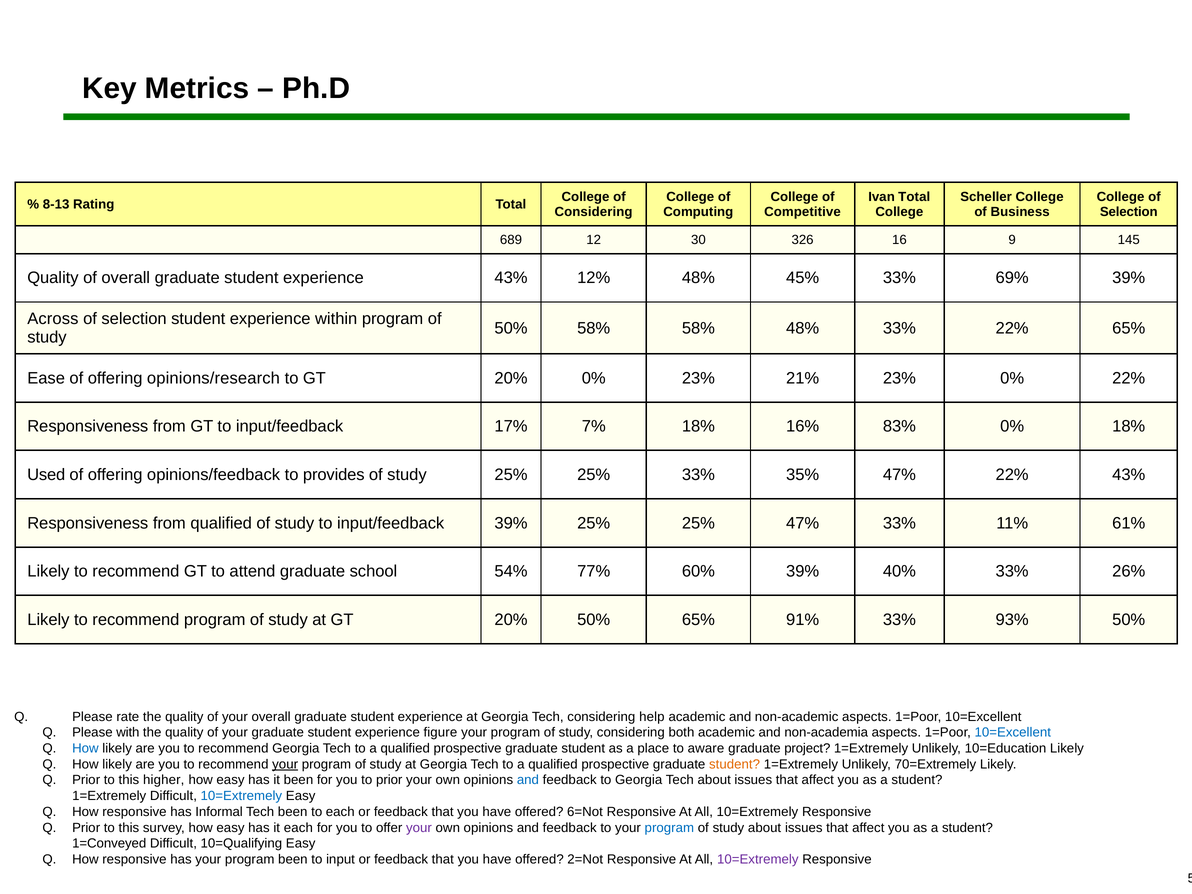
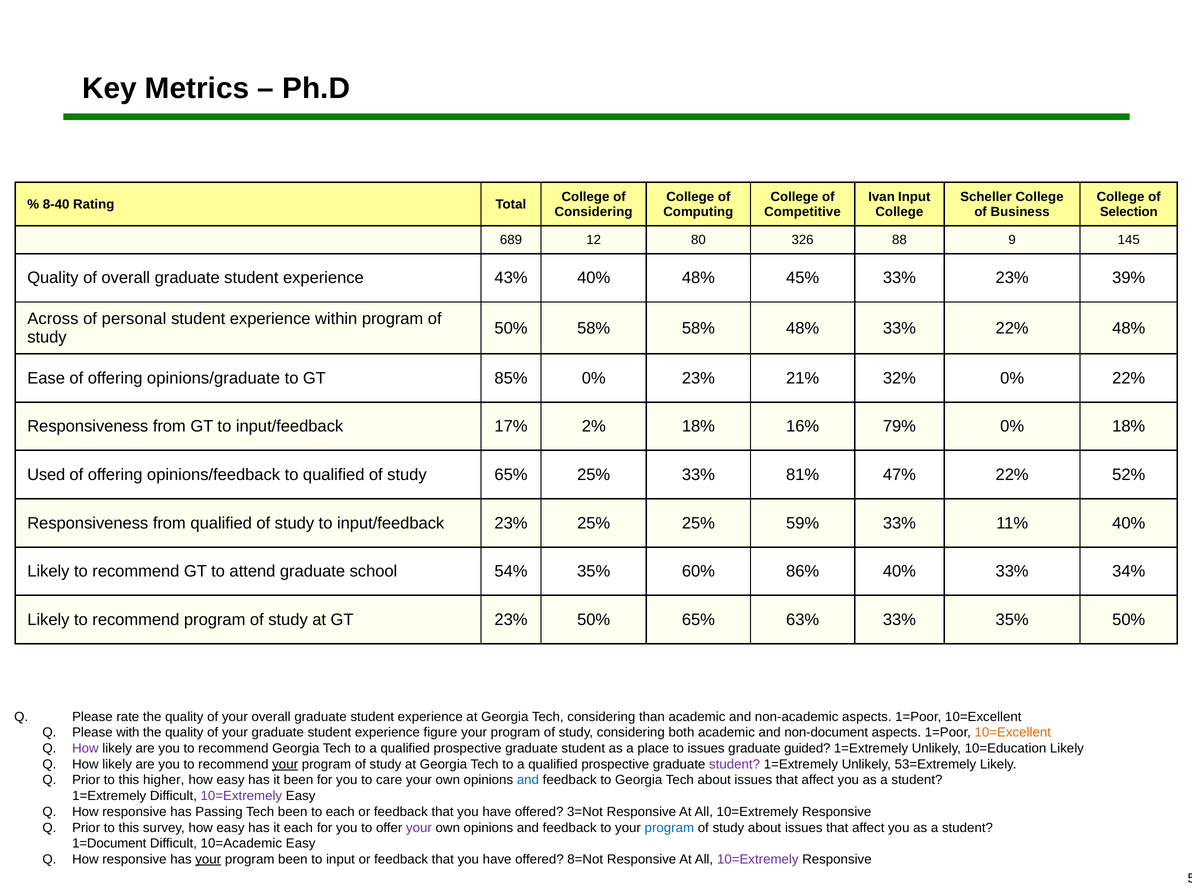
Ivan Total: Total -> Input
8-13: 8-13 -> 8-40
30: 30 -> 80
16: 16 -> 88
43% 12%: 12% -> 40%
33% 69%: 69% -> 23%
selection at (134, 319): selection -> personal
22% 65%: 65% -> 48%
opinions/research: opinions/research -> opinions/graduate
to GT 20%: 20% -> 85%
21% 23%: 23% -> 32%
7%: 7% -> 2%
83%: 83% -> 79%
to provides: provides -> qualified
study 25%: 25% -> 65%
35%: 35% -> 81%
22% 43%: 43% -> 52%
input/feedback 39%: 39% -> 23%
25% 47%: 47% -> 59%
11% 61%: 61% -> 40%
54% 77%: 77% -> 35%
60% 39%: 39% -> 86%
26%: 26% -> 34%
at GT 20%: 20% -> 23%
91%: 91% -> 63%
33% 93%: 93% -> 35%
help: help -> than
non-academia: non-academia -> non-document
10=Excellent at (1013, 733) colour: blue -> orange
How at (85, 748) colour: blue -> purple
to aware: aware -> issues
project: project -> guided
student at (735, 764) colour: orange -> purple
70=Extremely: 70=Extremely -> 53=Extremely
to prior: prior -> care
10=Extremely at (241, 796) colour: blue -> purple
Informal: Informal -> Passing
6=Not: 6=Not -> 3=Not
1=Conveyed: 1=Conveyed -> 1=Document
10=Qualifying: 10=Qualifying -> 10=Academic
your at (208, 859) underline: none -> present
2=Not: 2=Not -> 8=Not
